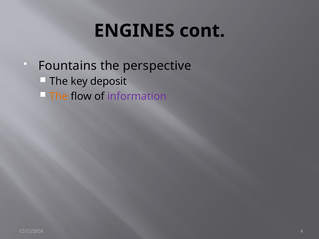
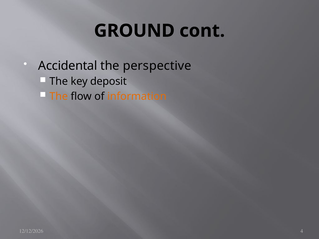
ENGINES: ENGINES -> GROUND
Fountains: Fountains -> Accidental
information colour: purple -> orange
